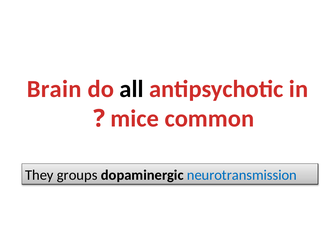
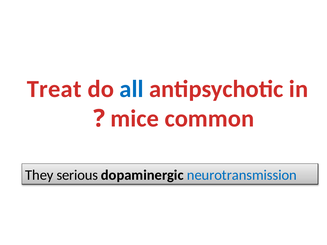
Brain: Brain -> Treat
all colour: black -> blue
groups: groups -> serious
